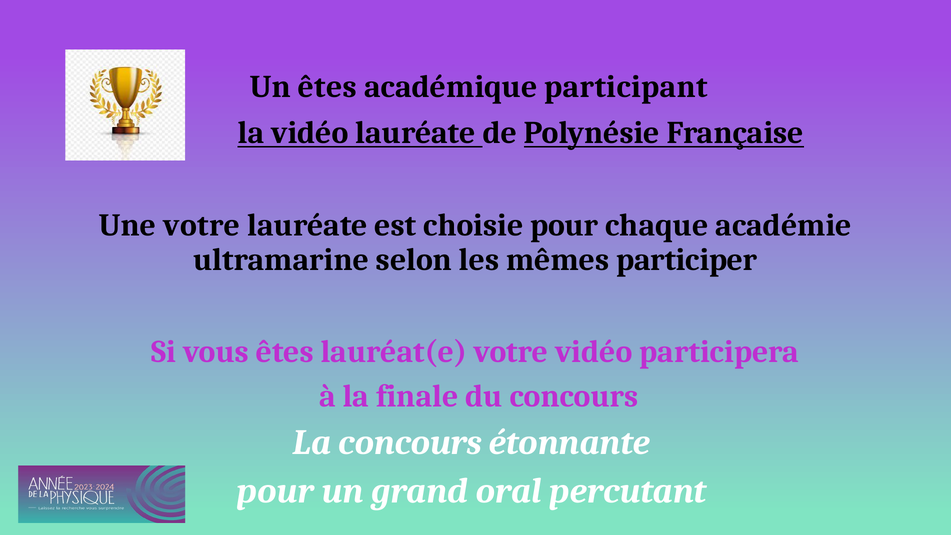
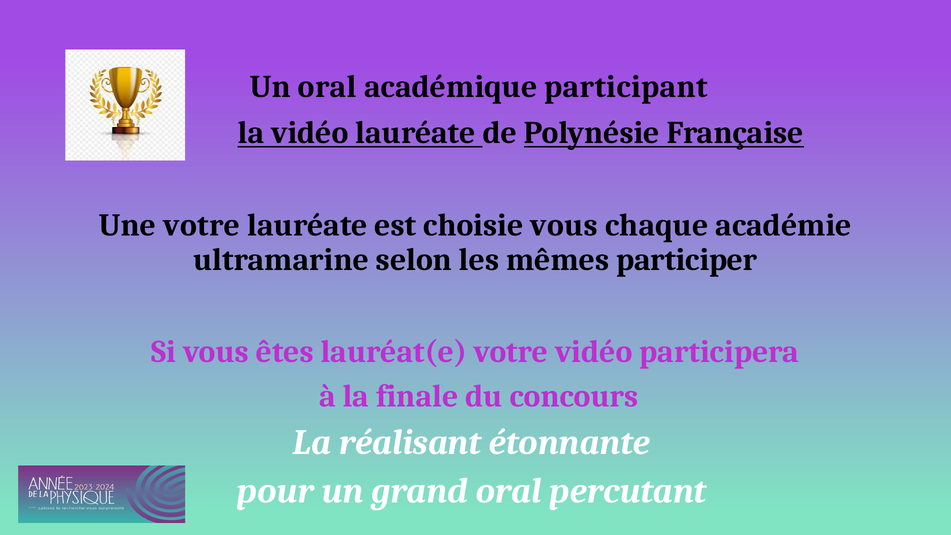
Un êtes: êtes -> oral
choisie pour: pour -> vous
La concours: concours -> réalisant
